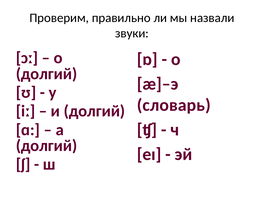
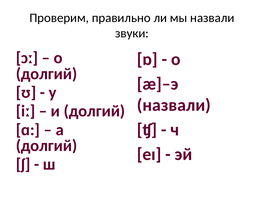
словарь at (174, 105): словарь -> назвали
